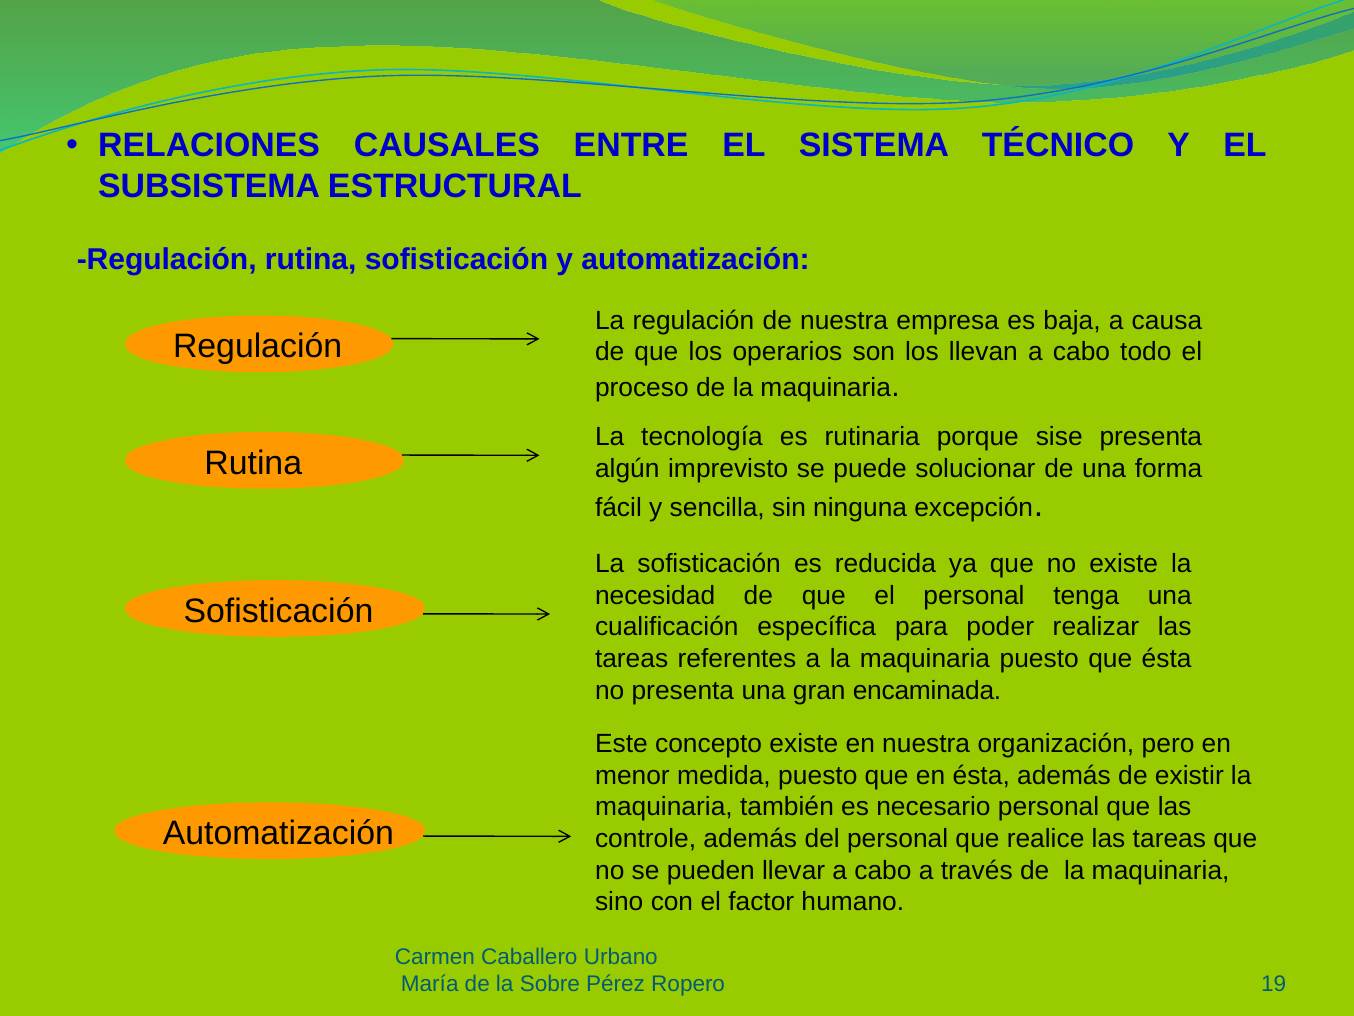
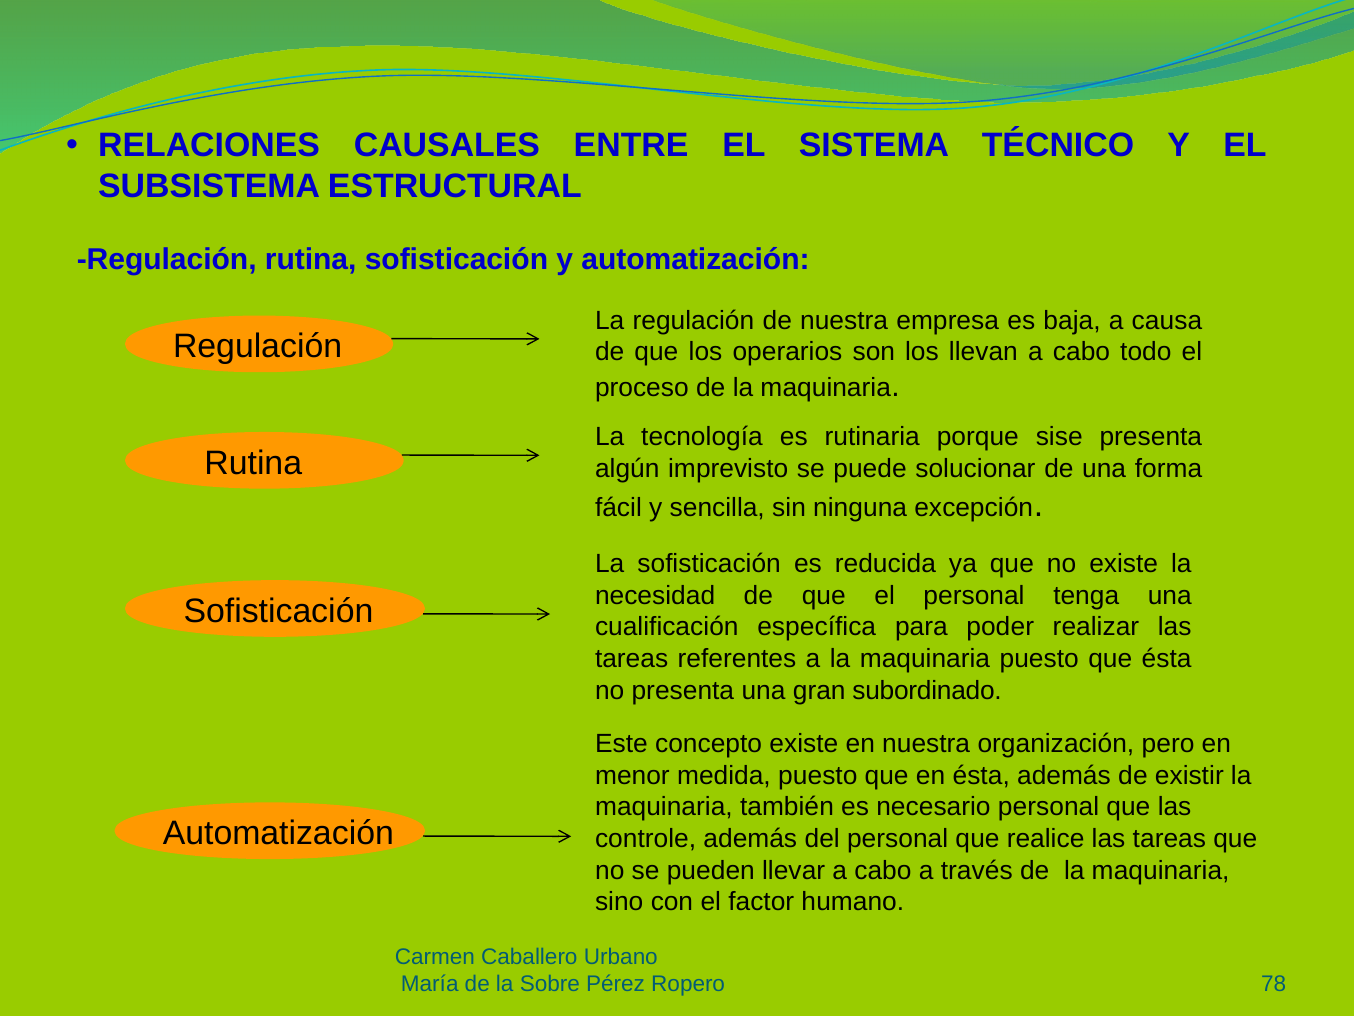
encaminada: encaminada -> subordinado
19: 19 -> 78
